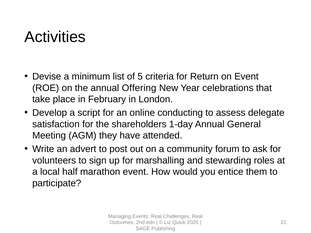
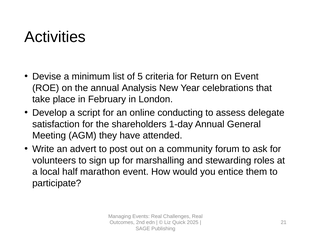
Offering: Offering -> Analysis
